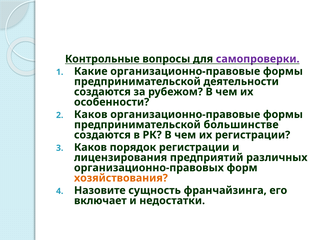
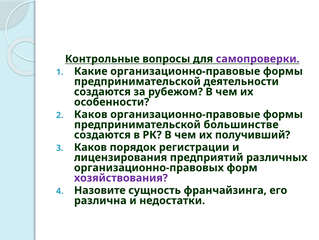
их регистрации: регистрации -> получивший
хозяйствования colour: orange -> purple
включает: включает -> различна
